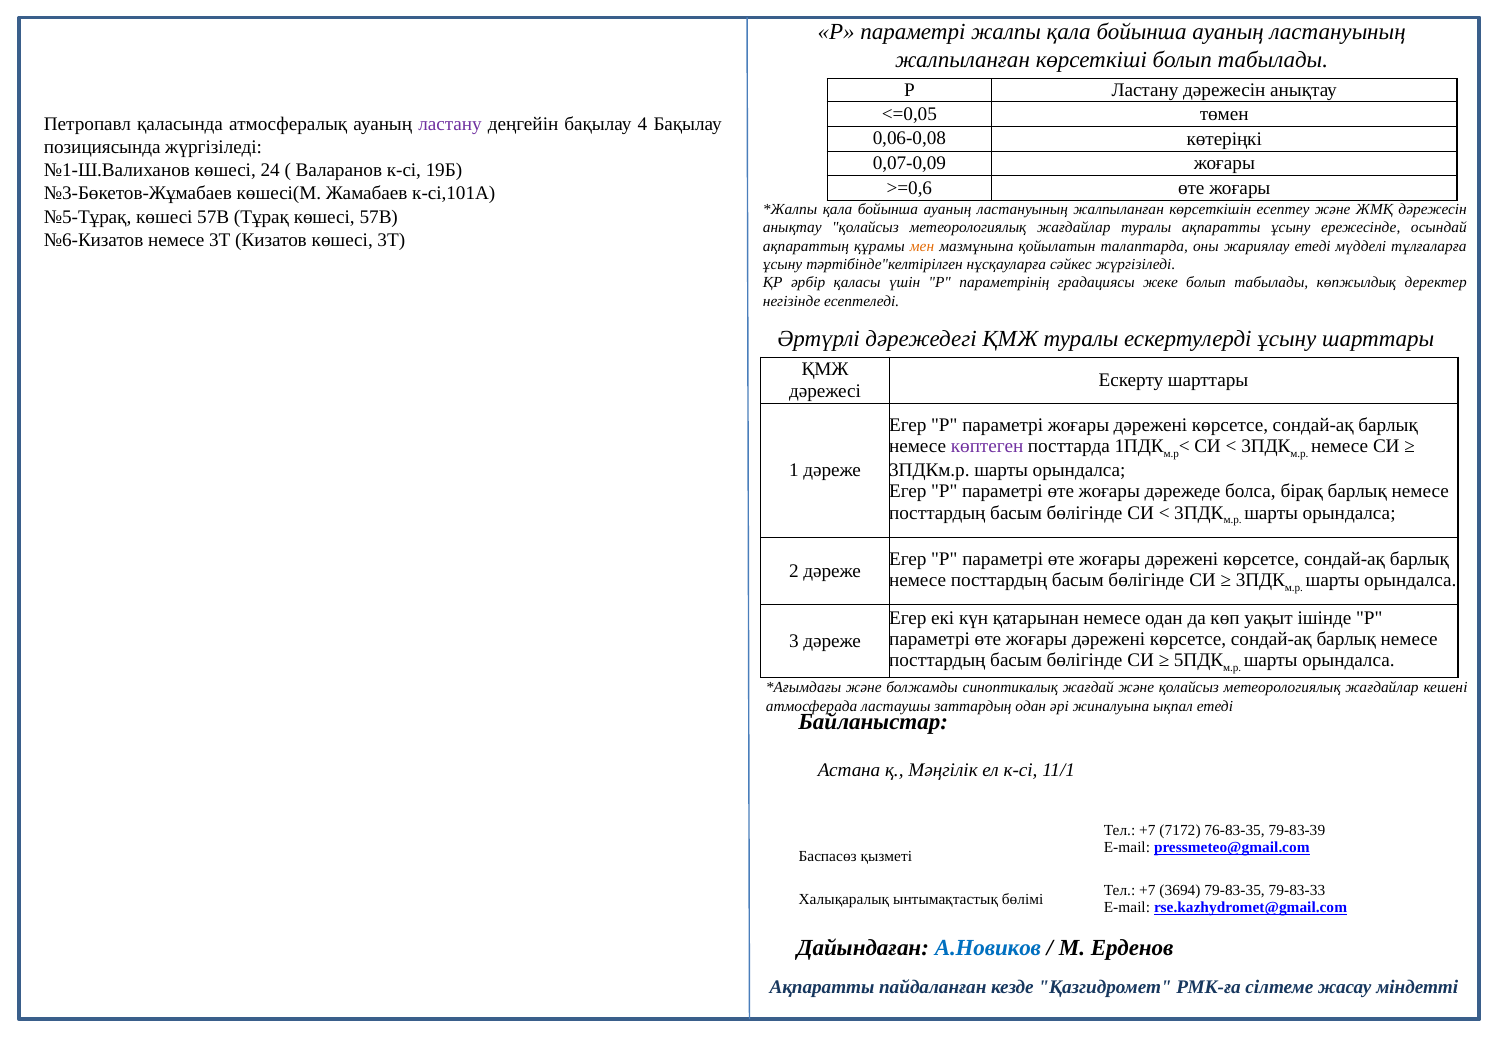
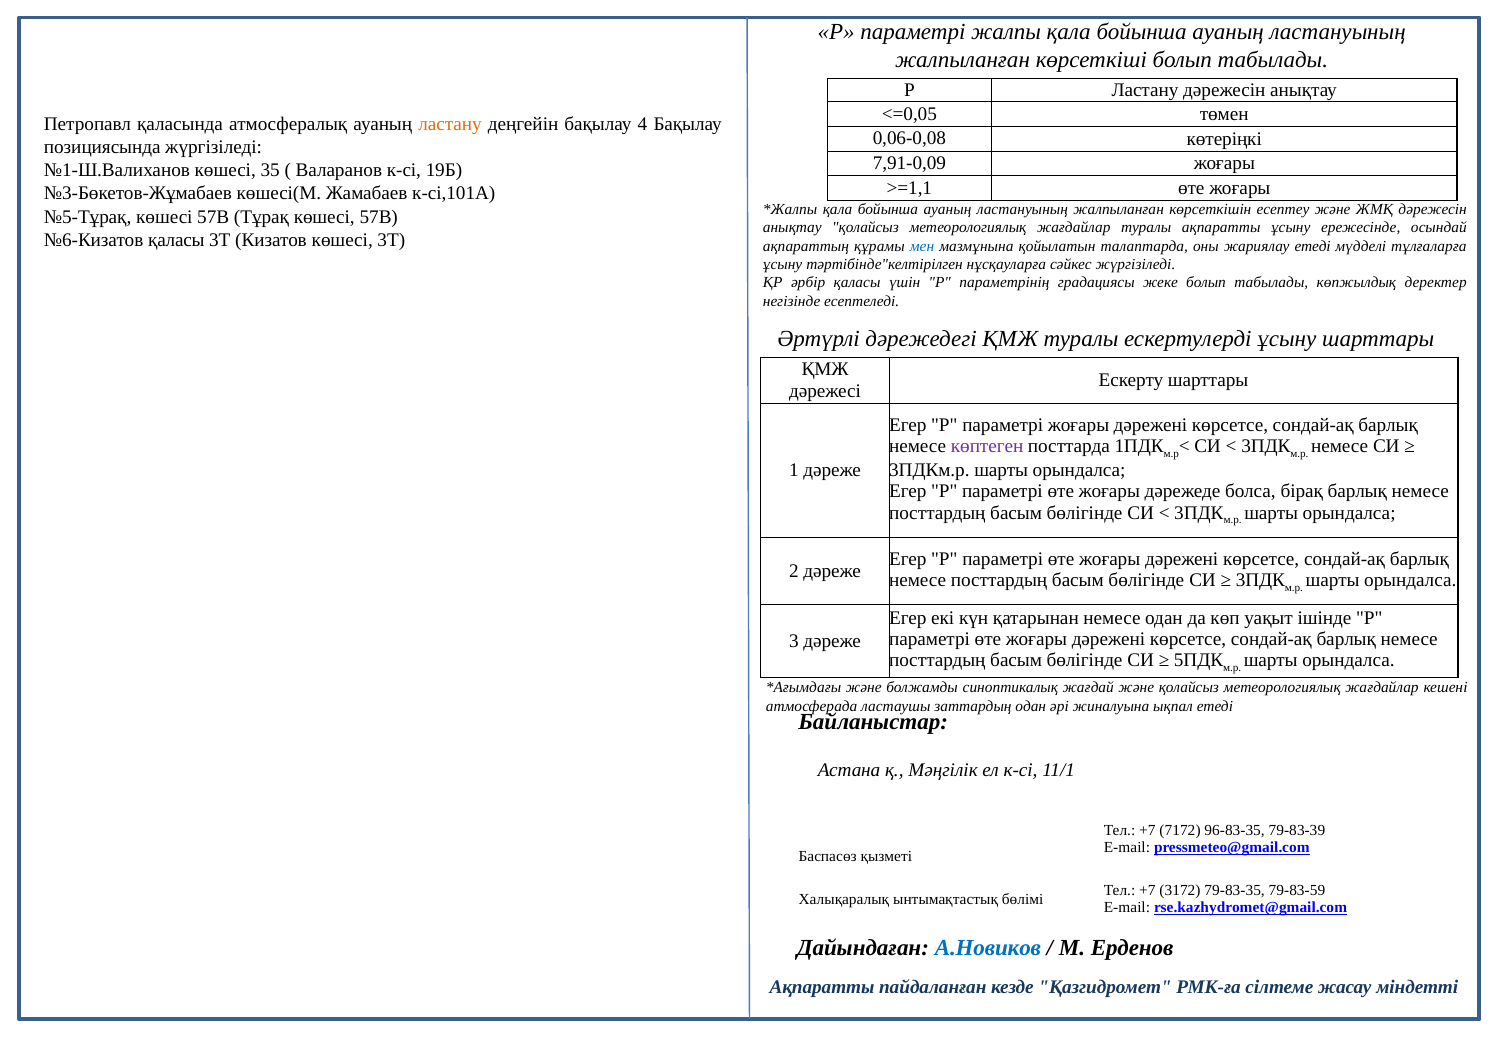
ластану at (450, 124) colour: purple -> orange
0,07-0,09: 0,07-0,09 -> 7,91-0,09
24: 24 -> 35
>=0,6: >=0,6 -> >=1,1
№6-Кизатов немесе: немесе -> қаласы
мен colour: orange -> blue
76-83-35: 76-83-35 -> 96-83-35
3694: 3694 -> 3172
79-83-33: 79-83-33 -> 79-83-59
